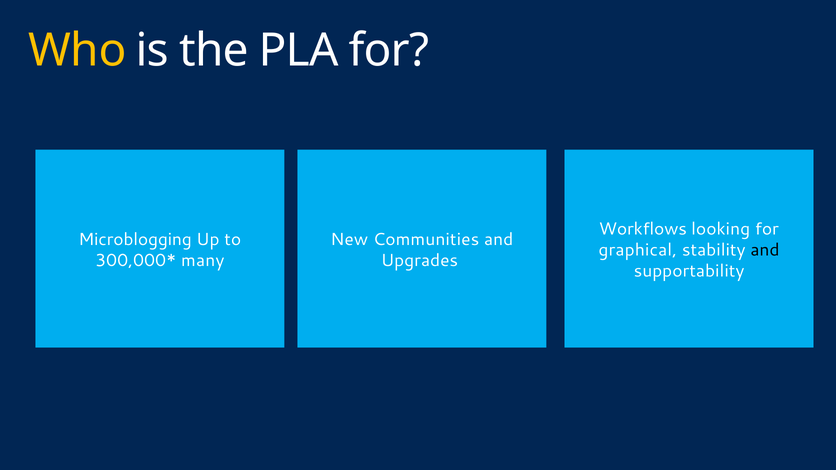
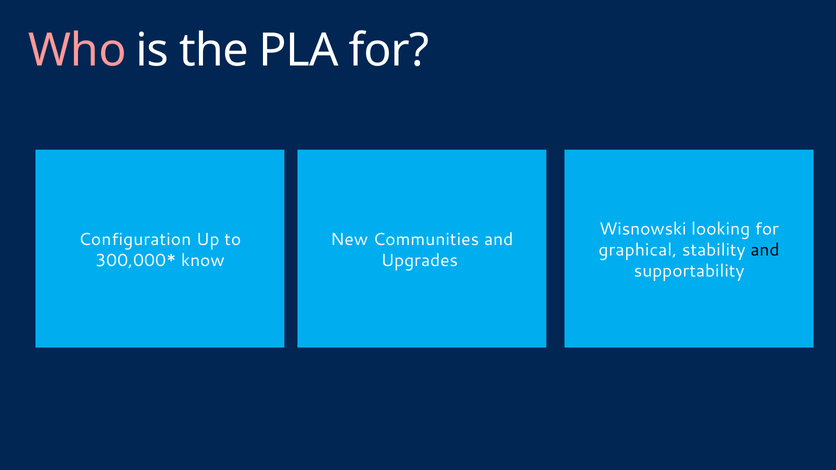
Who colour: yellow -> pink
Workflows: Workflows -> Wisnowski
Microblogging: Microblogging -> Configuration
many: many -> know
